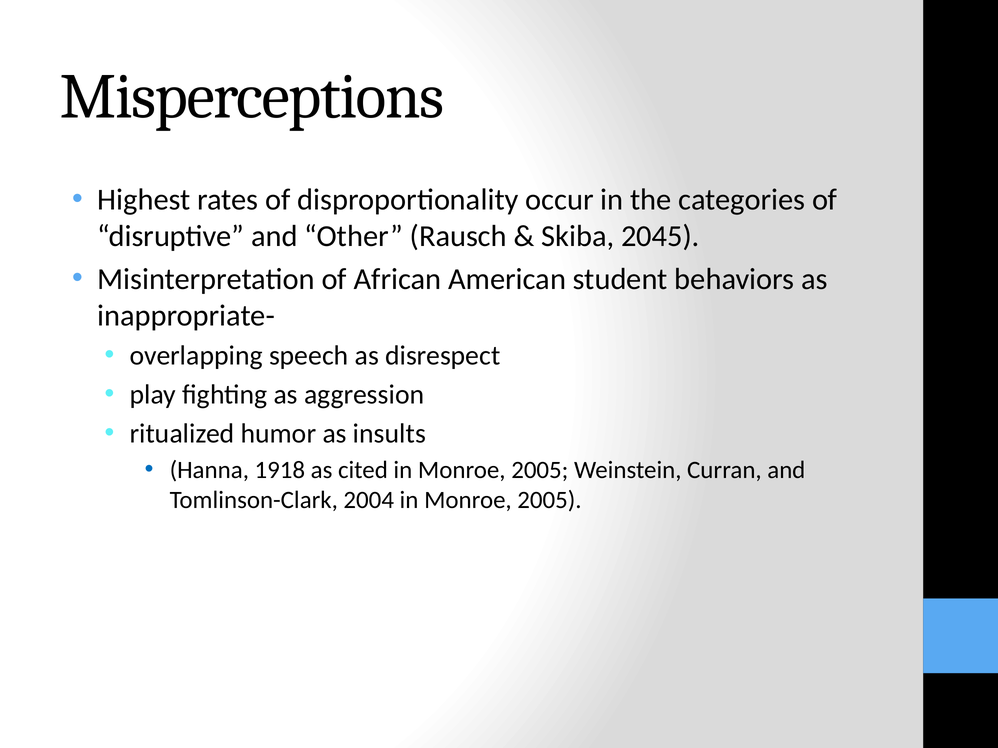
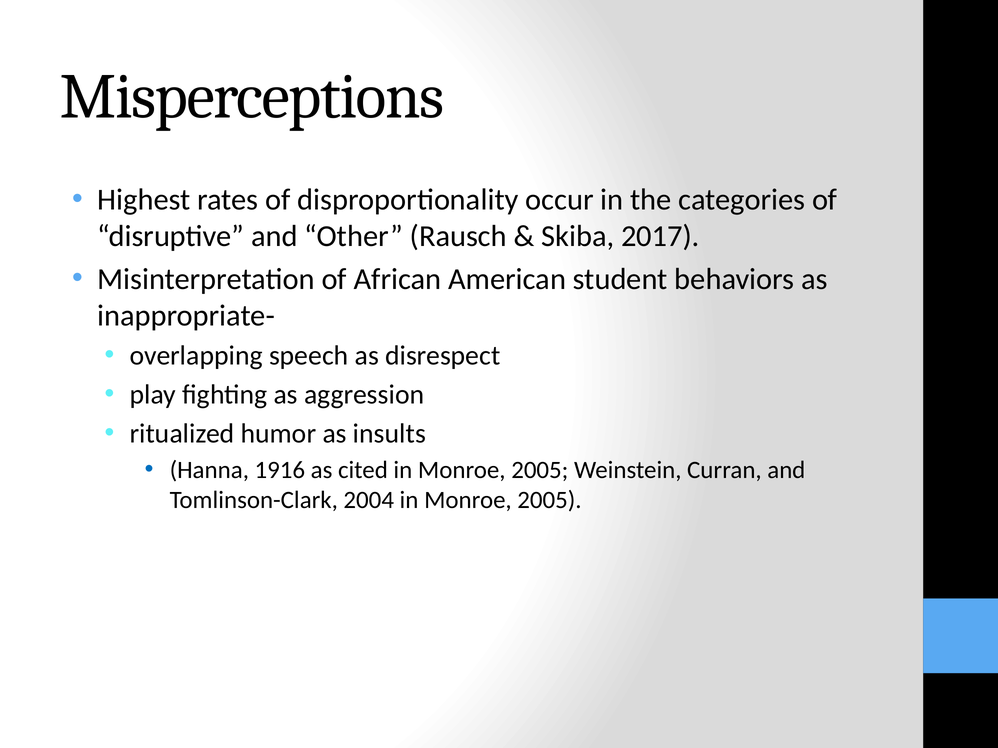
2045: 2045 -> 2017
1918: 1918 -> 1916
